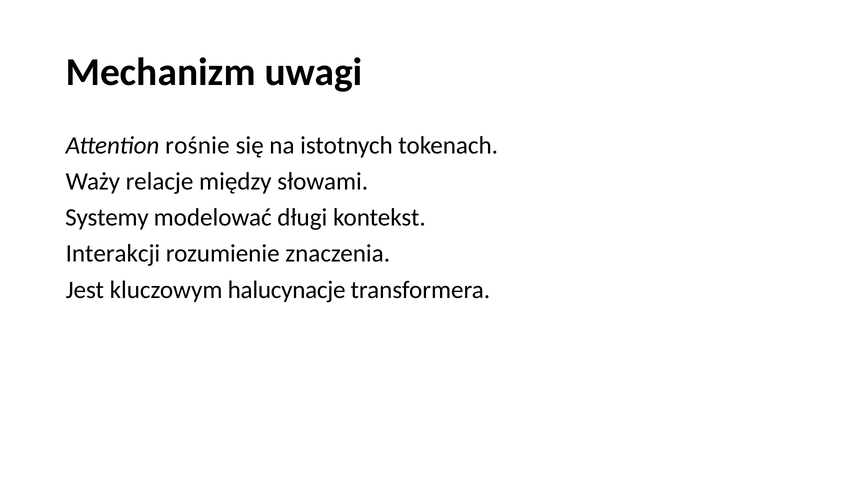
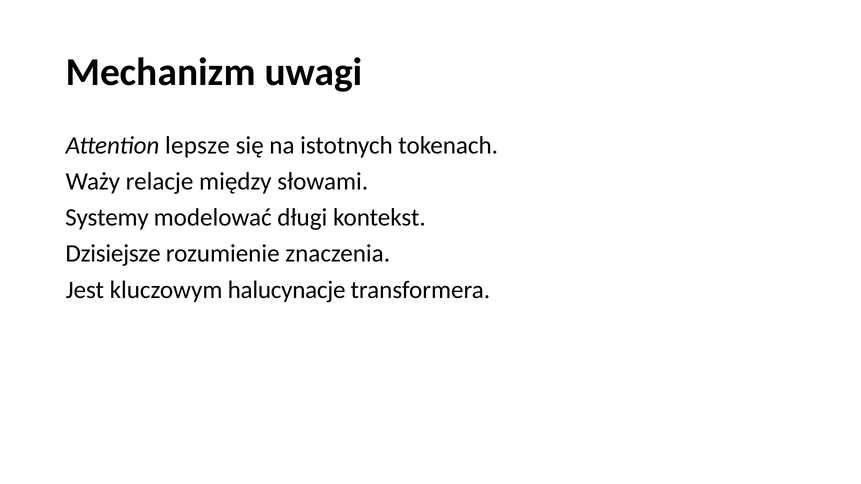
rośnie: rośnie -> lepsze
Interakcji: Interakcji -> Dzisiejsze
